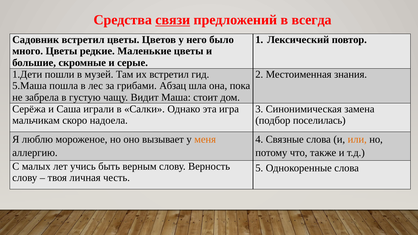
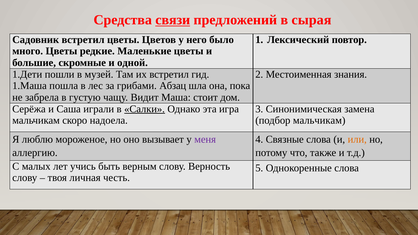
всегда: всегда -> сырая
серые: серые -> одной
5.Маша: 5.Маша -> 1.Маша
Салки underline: none -> present
подбор поселилась: поселилась -> мальчикам
меня colour: orange -> purple
